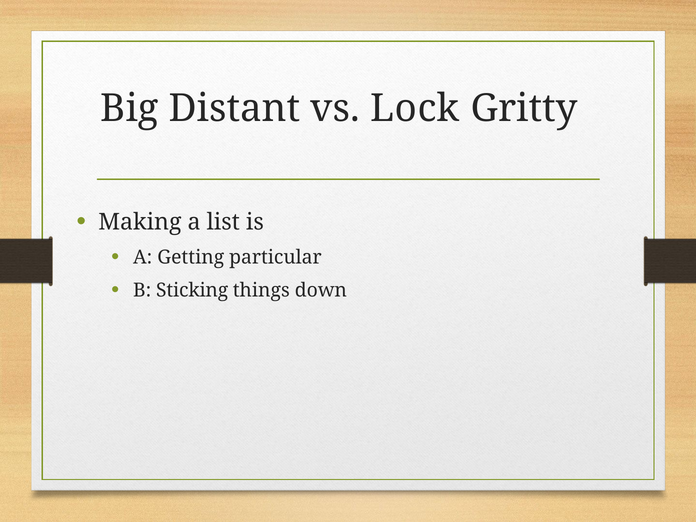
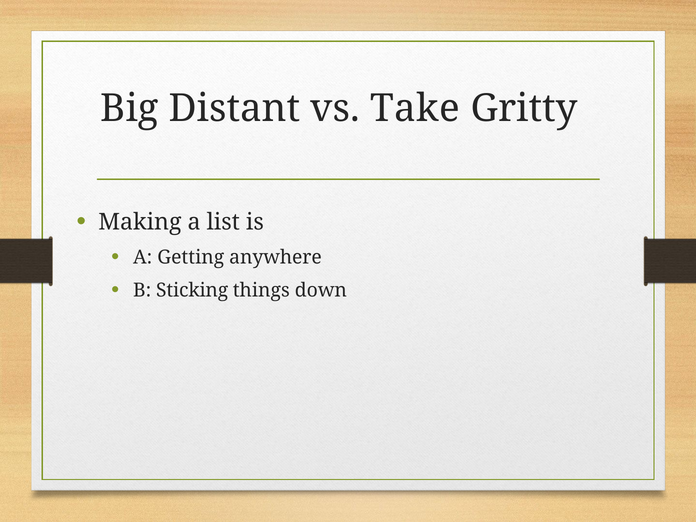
Lock: Lock -> Take
particular: particular -> anywhere
